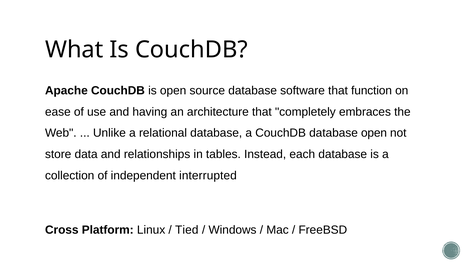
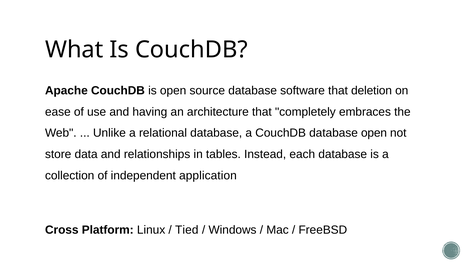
function: function -> deletion
interrupted: interrupted -> application
